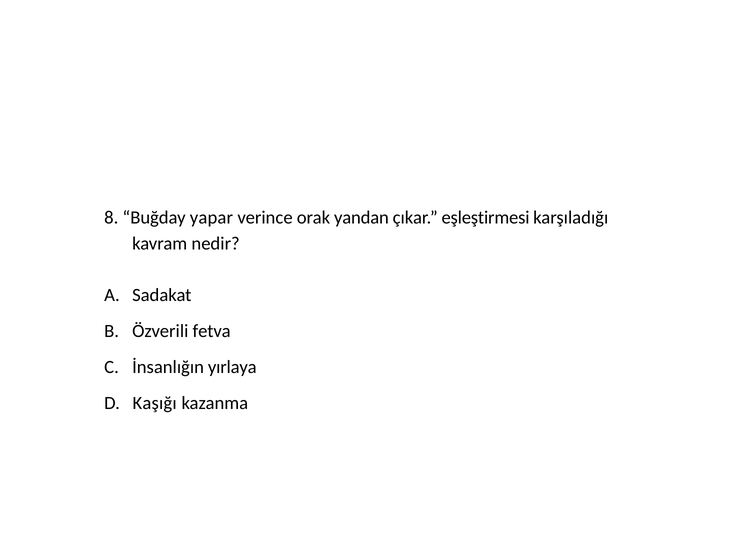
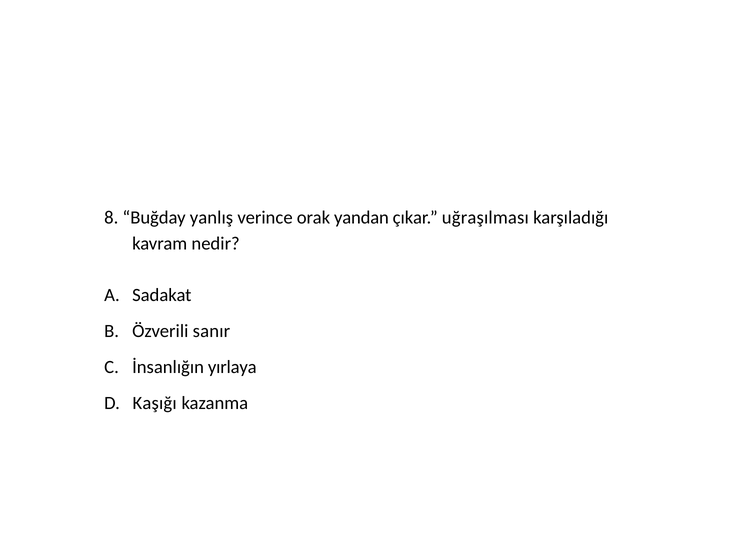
yapar: yapar -> yanlış
eşleştirmesi: eşleştirmesi -> uğraşılması
fetva: fetva -> sanır
